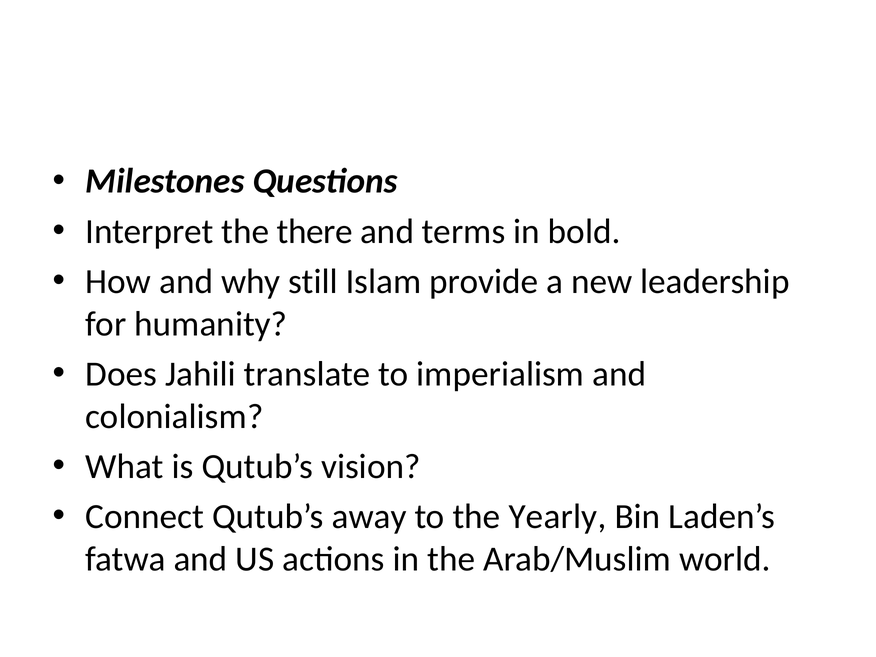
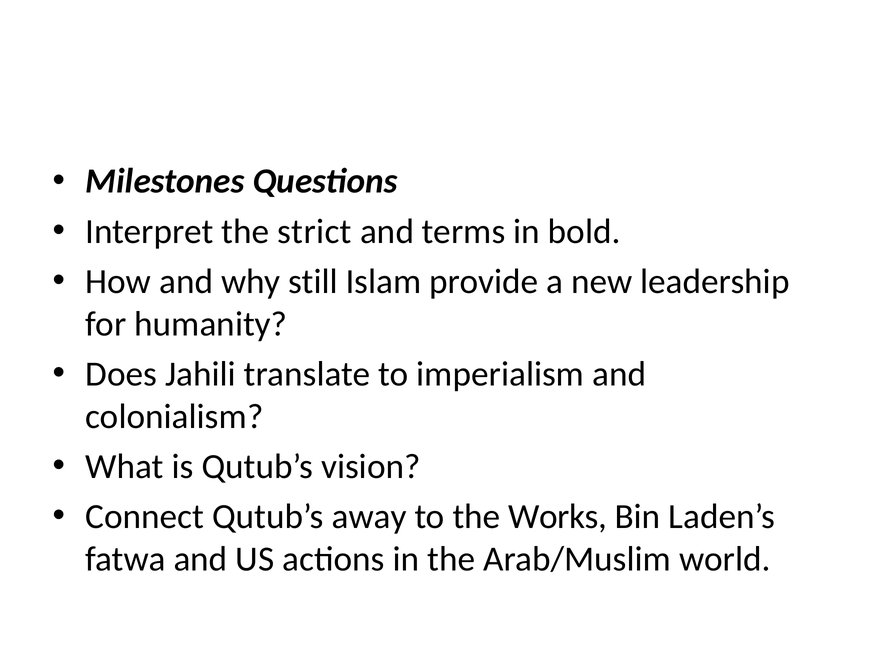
there: there -> strict
Yearly: Yearly -> Works
